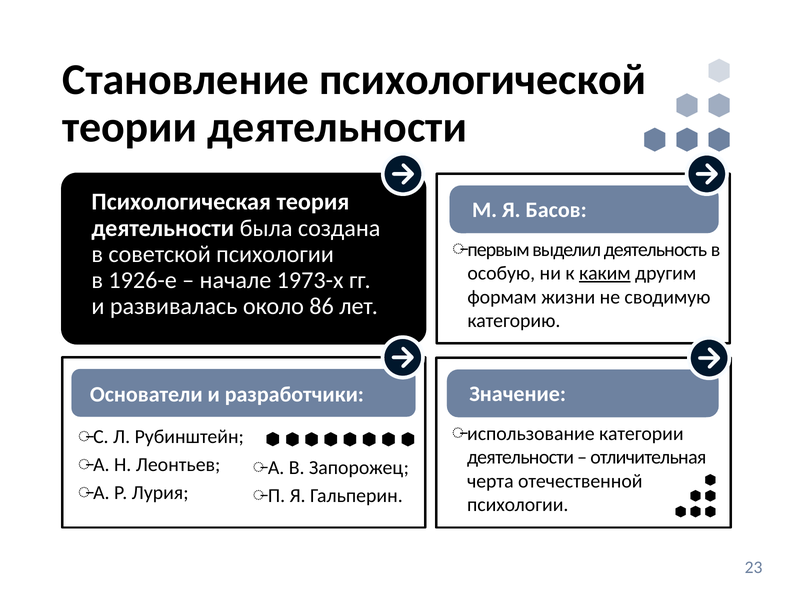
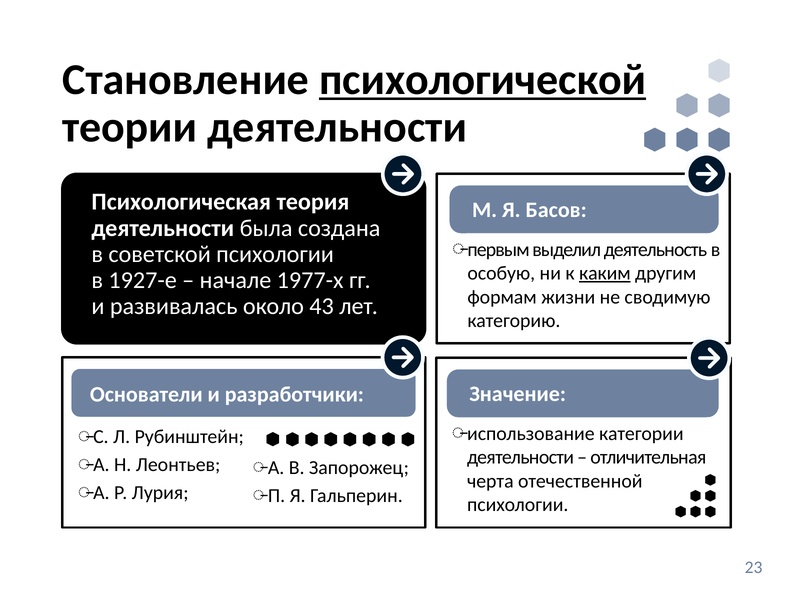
психологической underline: none -> present
1926-е: 1926-е -> 1927-е
1973-х: 1973-х -> 1977-х
86: 86 -> 43
